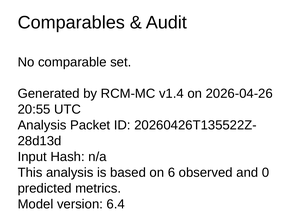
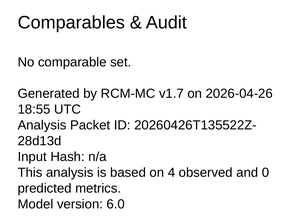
v1.4: v1.4 -> v1.7
20:55: 20:55 -> 18:55
6: 6 -> 4
6.4: 6.4 -> 6.0
